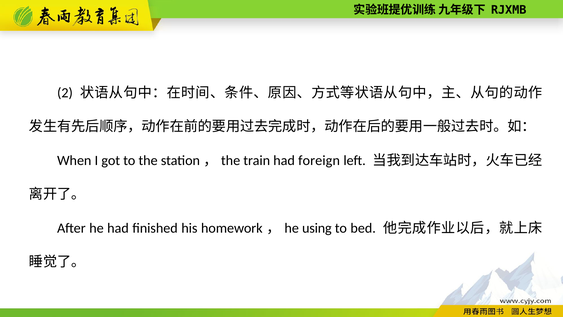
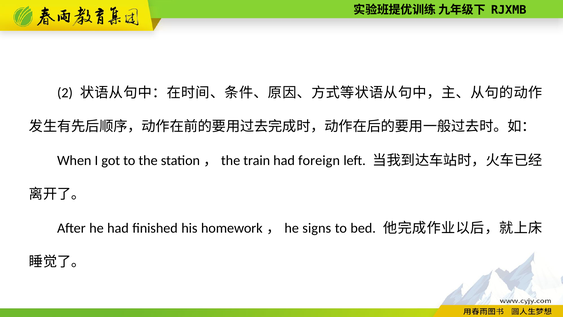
using: using -> signs
